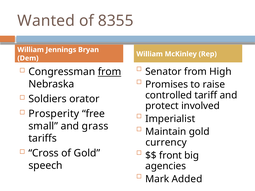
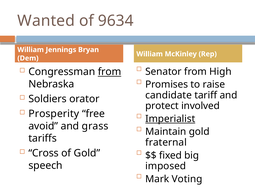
8355: 8355 -> 9634
controlled: controlled -> candidate
Imperialist underline: none -> present
small: small -> avoid
currency: currency -> fraternal
front: front -> fixed
agencies: agencies -> imposed
Added: Added -> Voting
